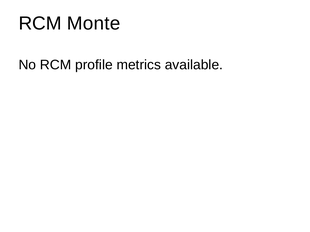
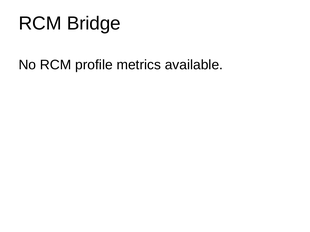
Monte: Monte -> Bridge
